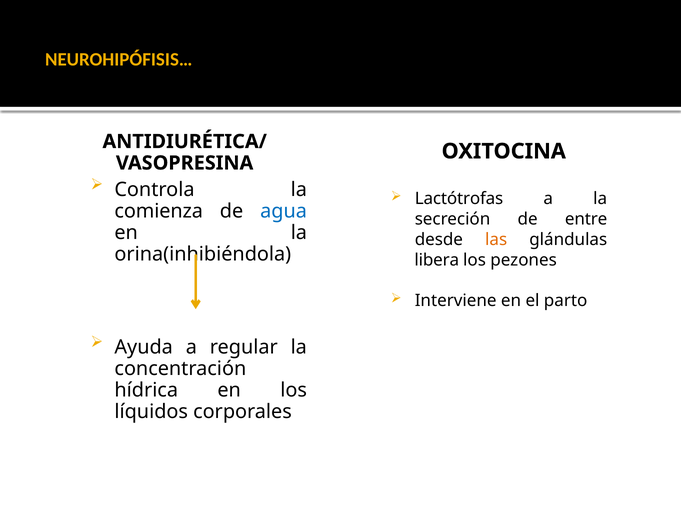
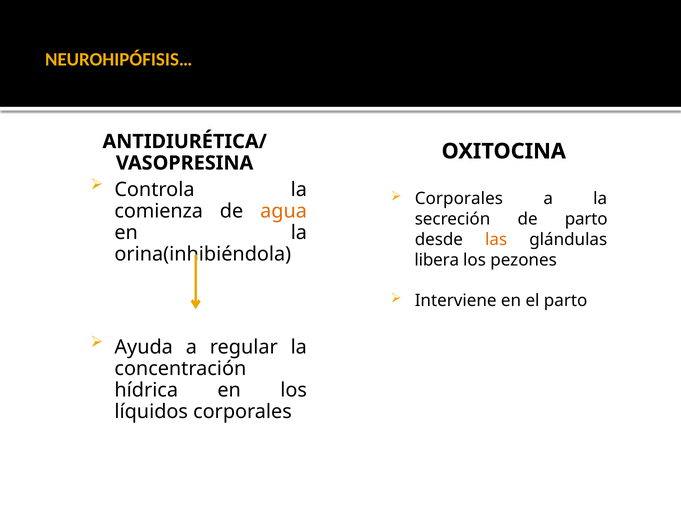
Lactótrofas at (459, 199): Lactótrofas -> Corporales
agua colour: blue -> orange
de entre: entre -> parto
